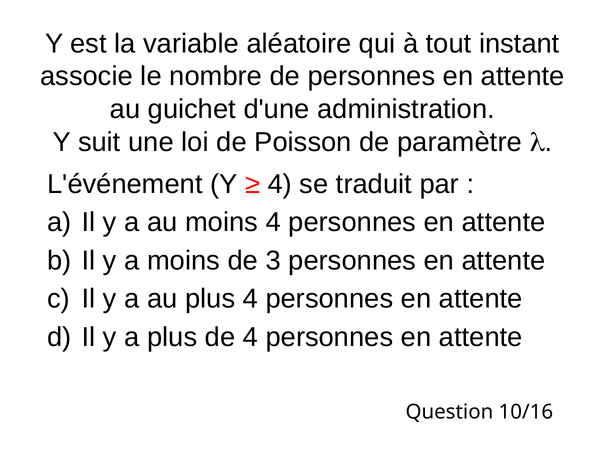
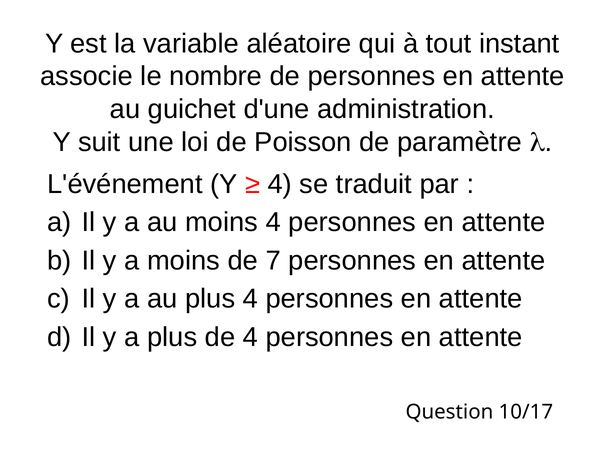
3: 3 -> 7
10/16: 10/16 -> 10/17
